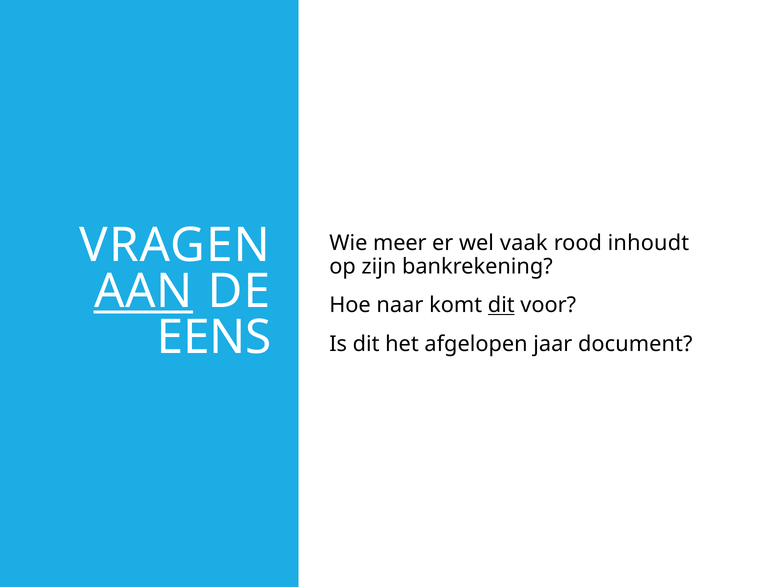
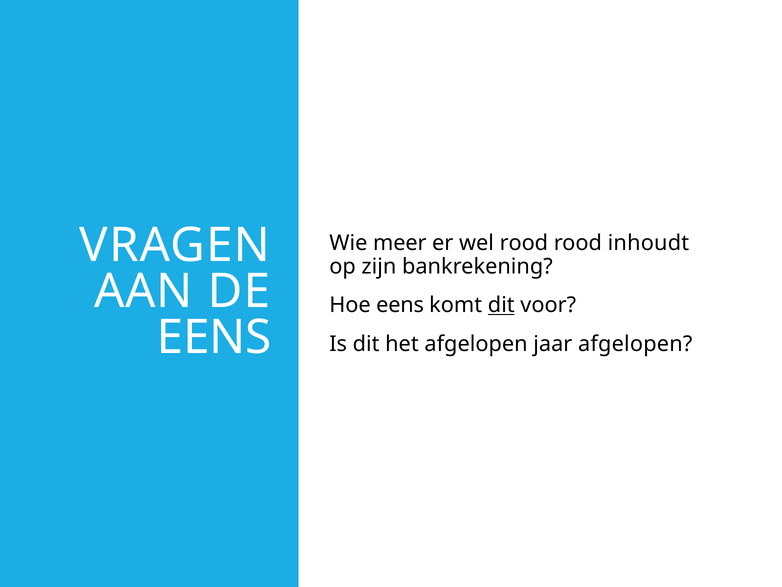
wel vaak: vaak -> rood
AAN underline: present -> none
Hoe naar: naar -> eens
jaar document: document -> afgelopen
